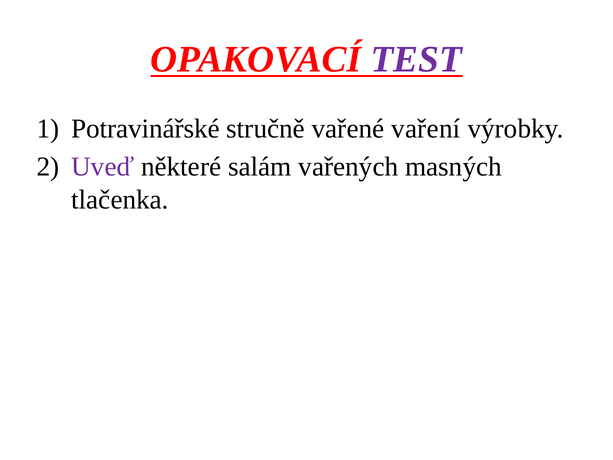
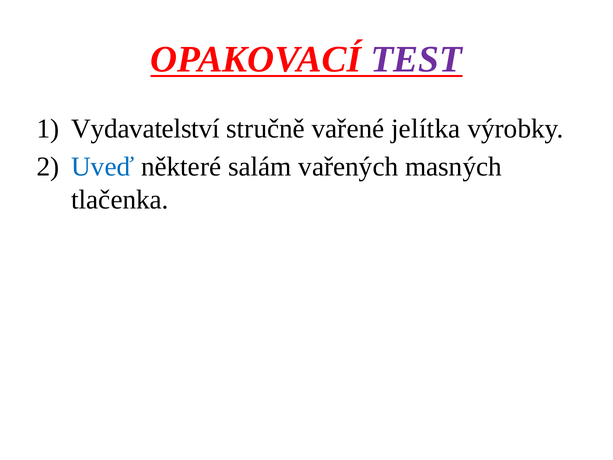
Potravinářské: Potravinářské -> Vydavatelství
vaření: vaření -> jelítka
Uveď colour: purple -> blue
